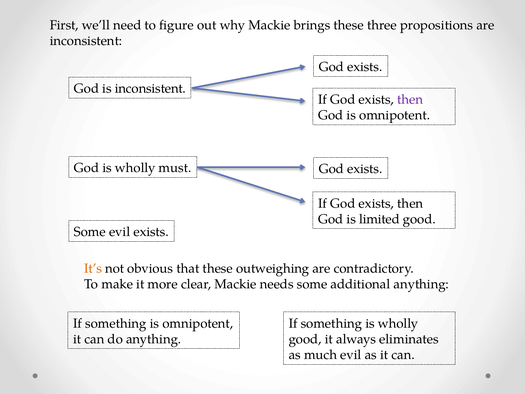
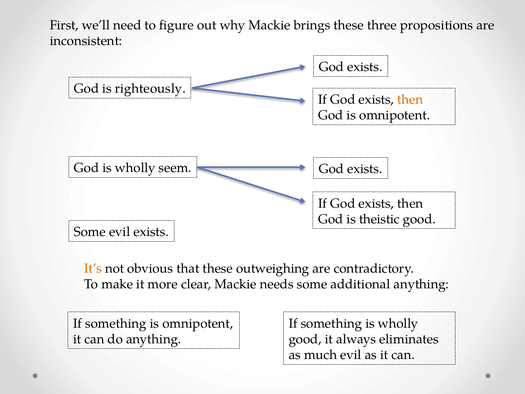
is inconsistent: inconsistent -> righteously
then at (410, 99) colour: purple -> orange
must: must -> seem
limited: limited -> theistic
